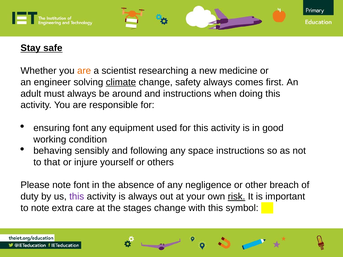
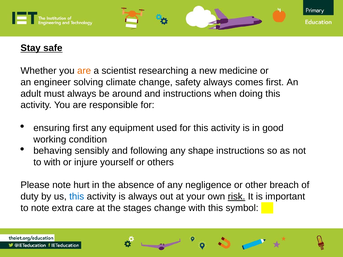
climate underline: present -> none
ensuring font: font -> first
space: space -> shape
to that: that -> with
note font: font -> hurt
this at (77, 197) colour: purple -> blue
